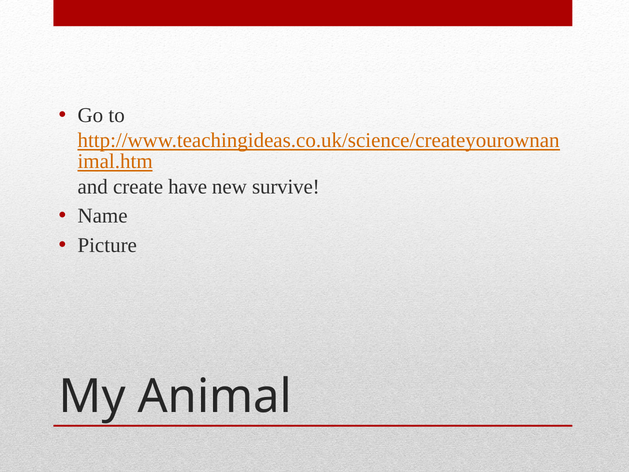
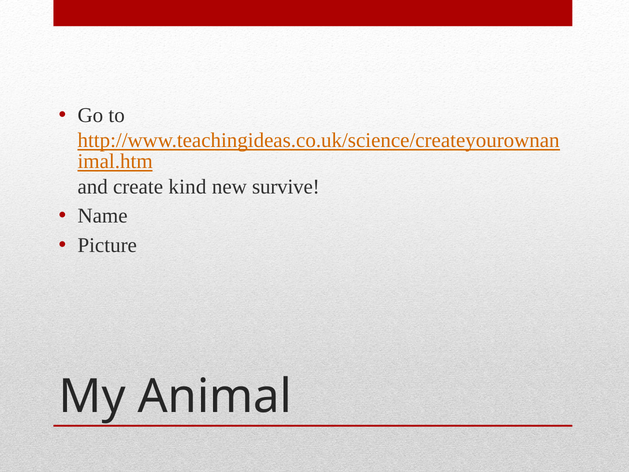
have: have -> kind
